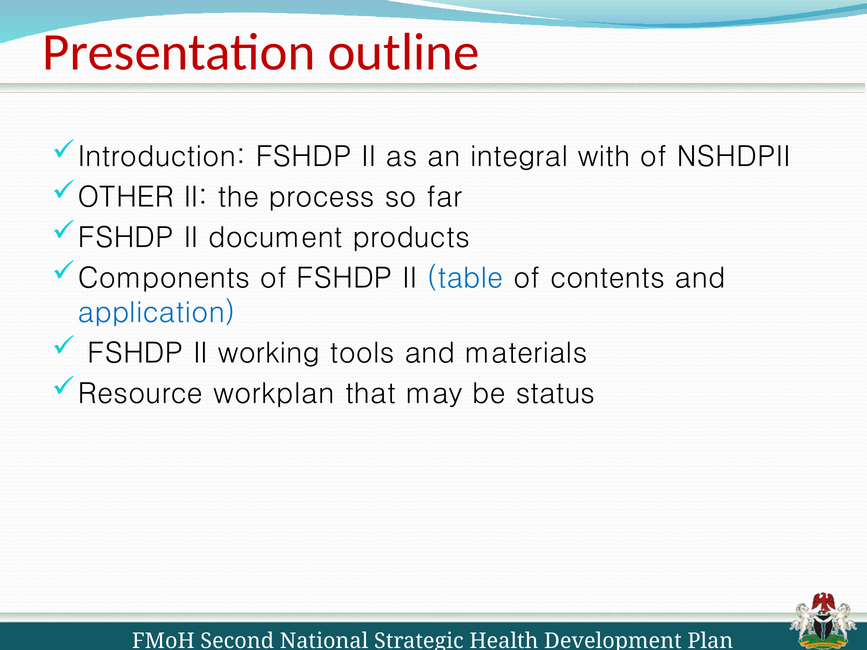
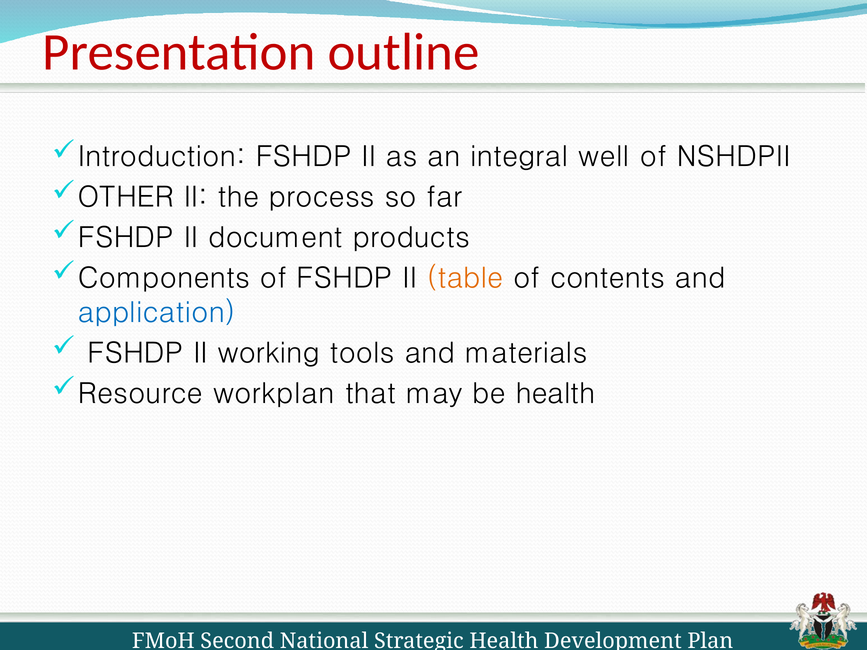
with: with -> well
table colour: blue -> orange
be status: status -> health
